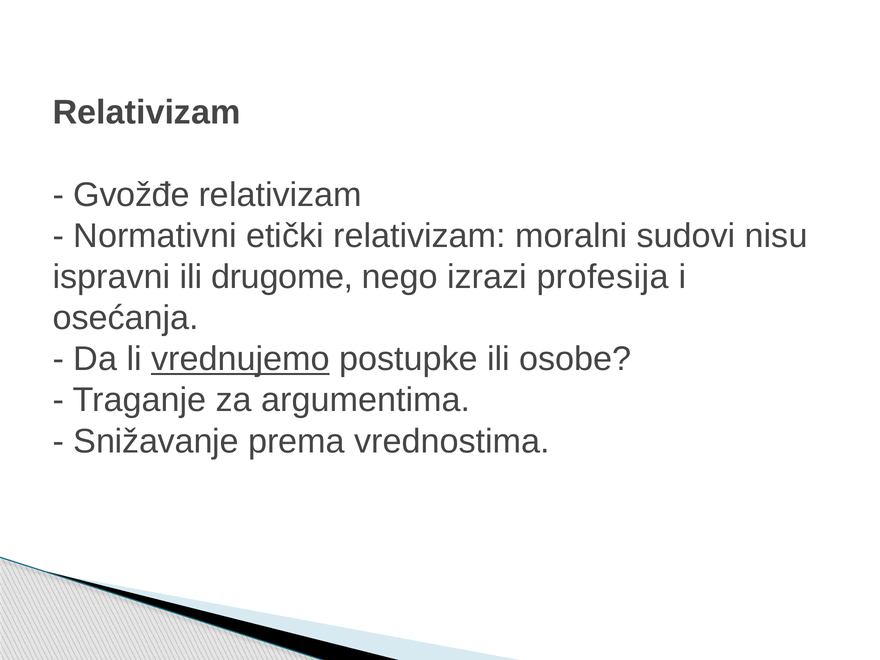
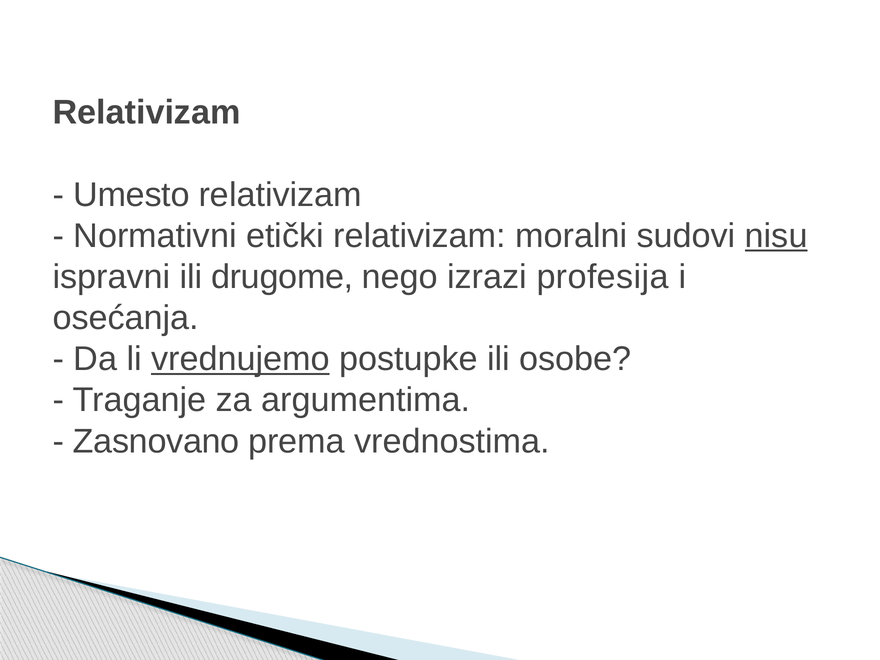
Gvožđe: Gvožđe -> Umesto
nisu underline: none -> present
Snižavanje: Snižavanje -> Zasnovano
